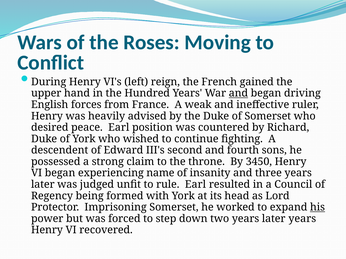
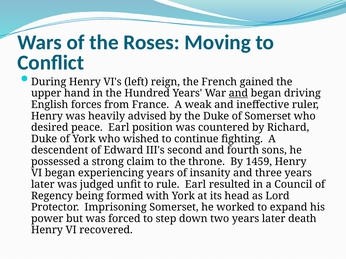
3450: 3450 -> 1459
experiencing name: name -> years
his underline: present -> none
later years: years -> death
